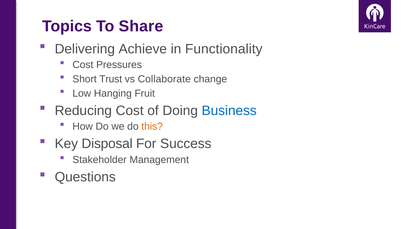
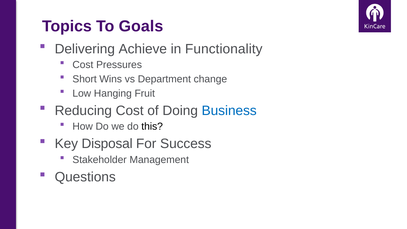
Share: Share -> Goals
Trust: Trust -> Wins
Collaborate: Collaborate -> Department
this colour: orange -> black
